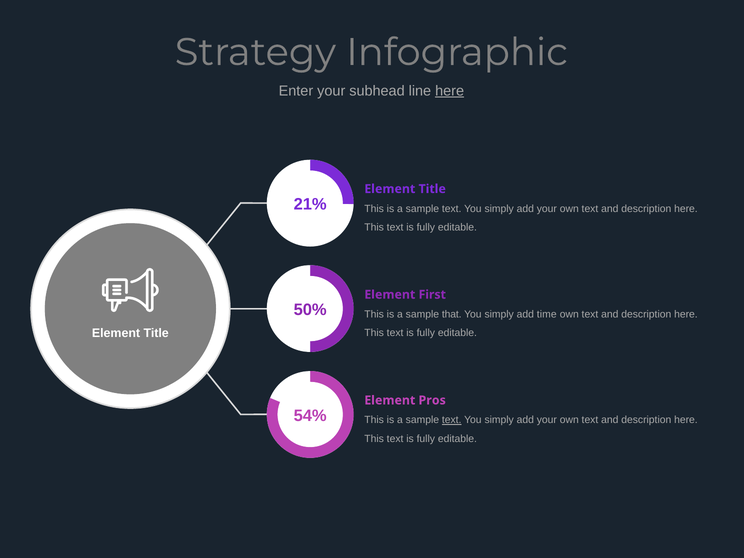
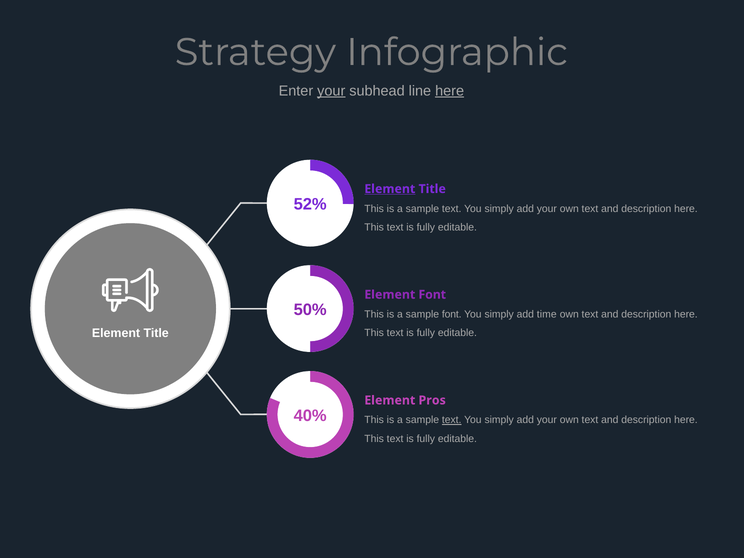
your at (331, 91) underline: none -> present
Element at (390, 189) underline: none -> present
21%: 21% -> 52%
Element First: First -> Font
sample that: that -> font
54%: 54% -> 40%
